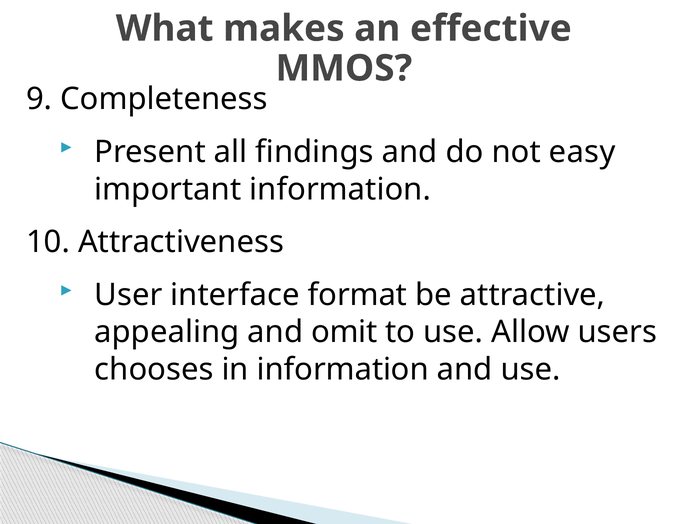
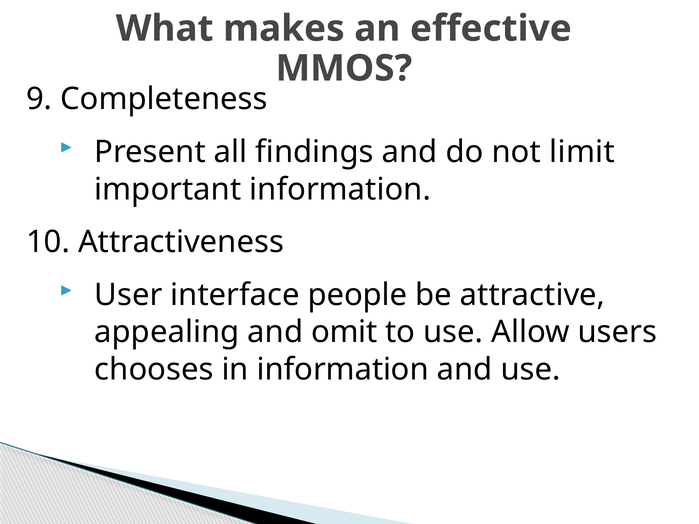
easy: easy -> limit
format: format -> people
